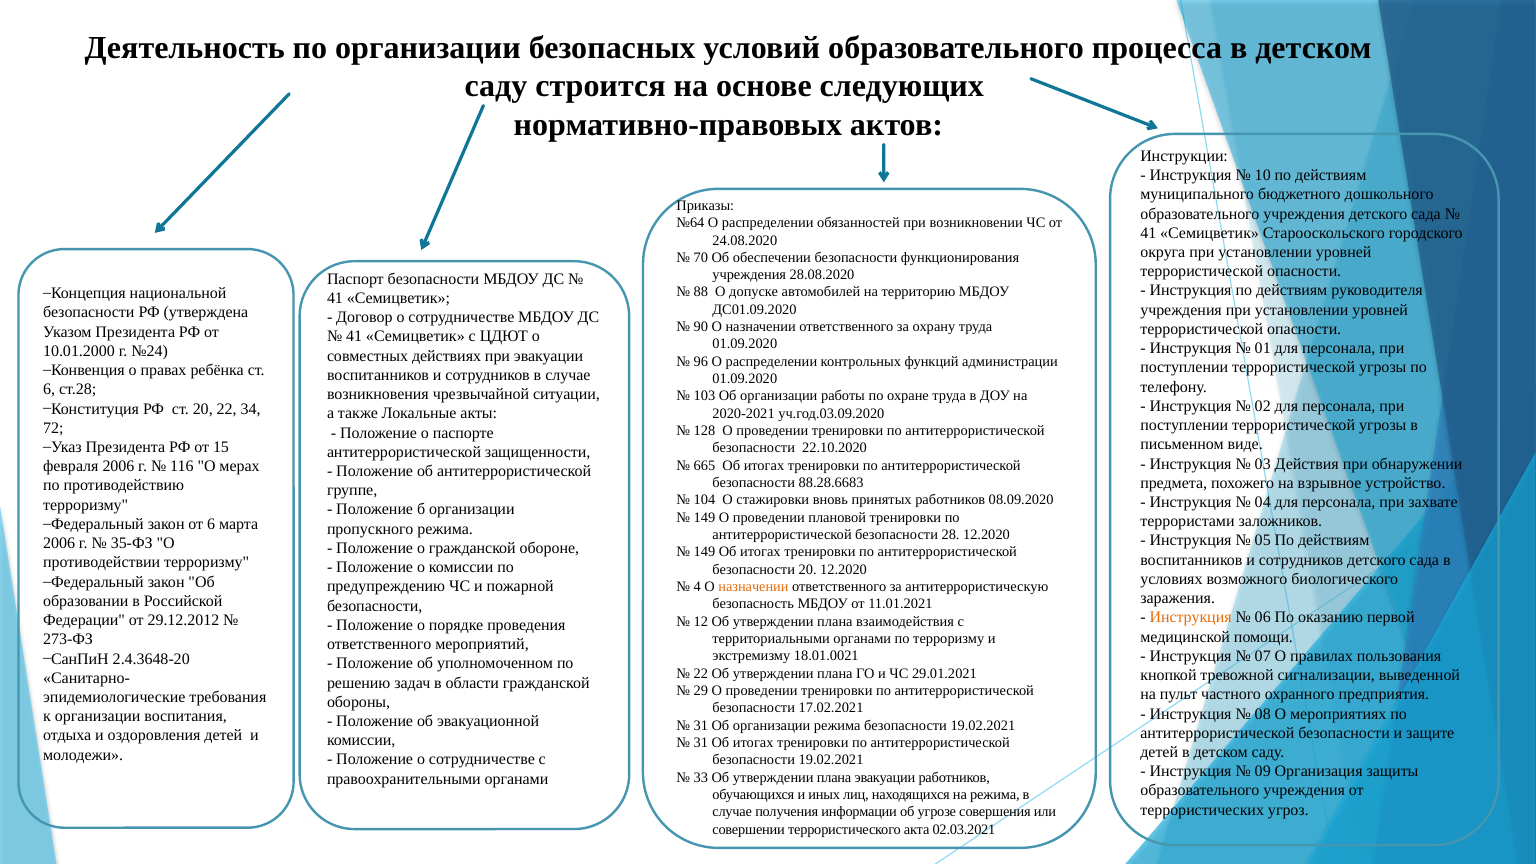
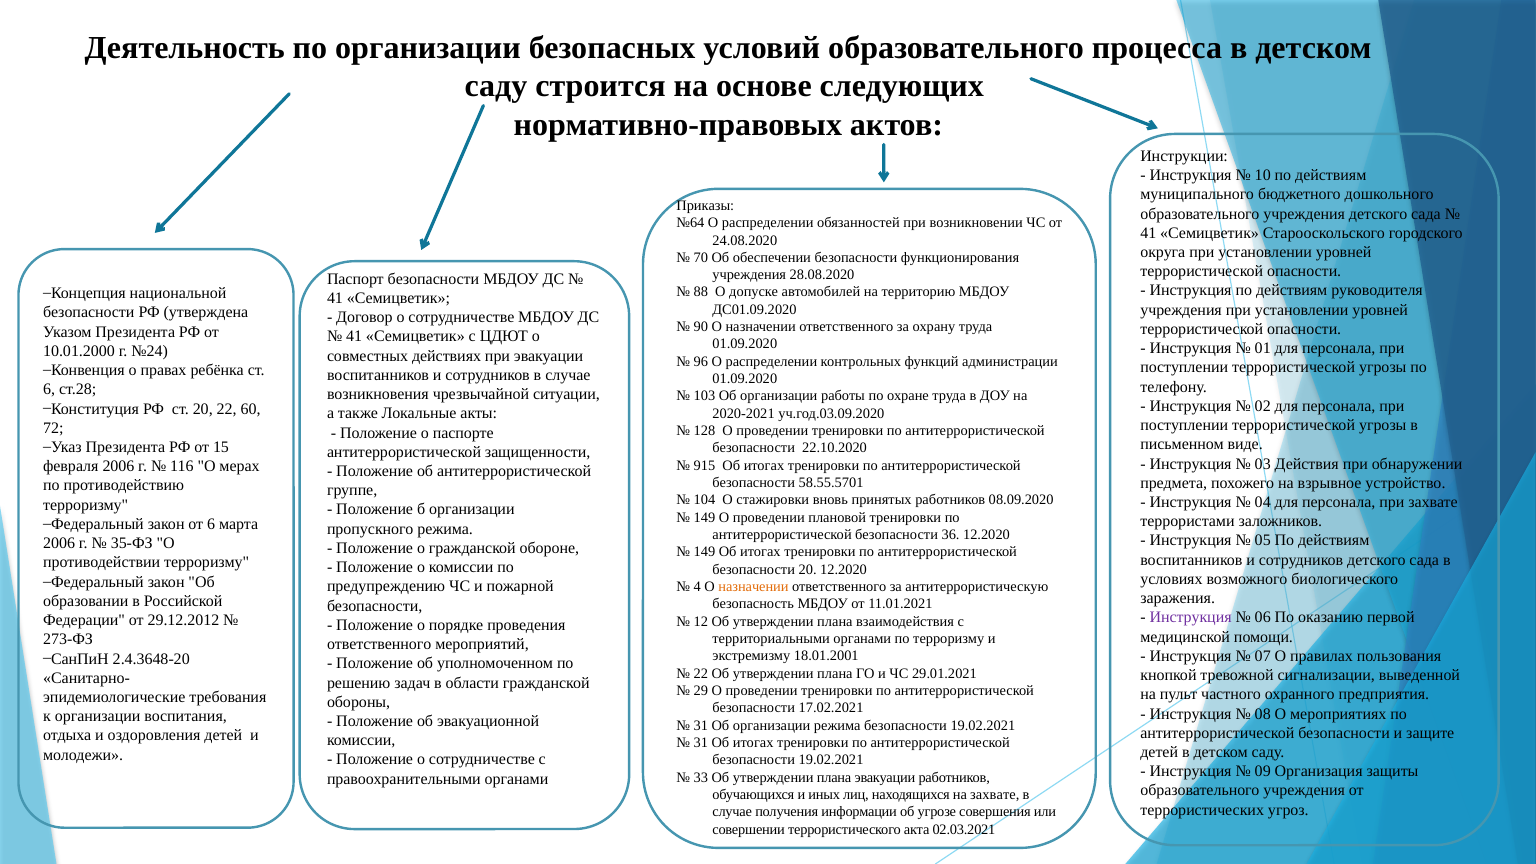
34: 34 -> 60
665: 665 -> 915
88.28.6683: 88.28.6683 -> 58.55.5701
28: 28 -> 36
Инструкция at (1191, 618) colour: orange -> purple
18.01.0021: 18.01.0021 -> 18.01.2001
на режима: режима -> захвате
